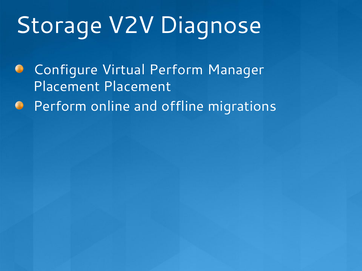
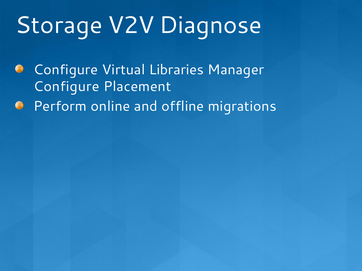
Virtual Perform: Perform -> Libraries
Placement at (67, 87): Placement -> Configure
